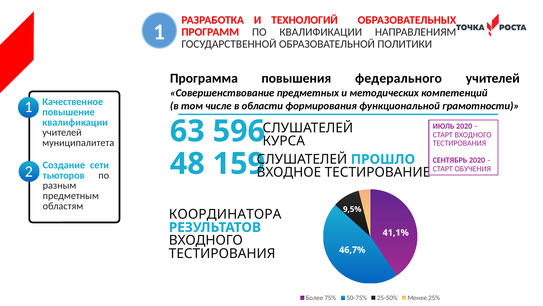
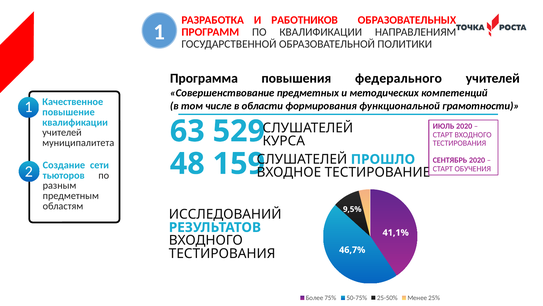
ТЕХНОЛОГИЙ: ТЕХНОЛОГИЙ -> РАБОТНИКОВ
596: 596 -> 529
КООРДИНАТОРА: КООРДИНАТОРА -> ИССЛЕДОВАНИЙ
